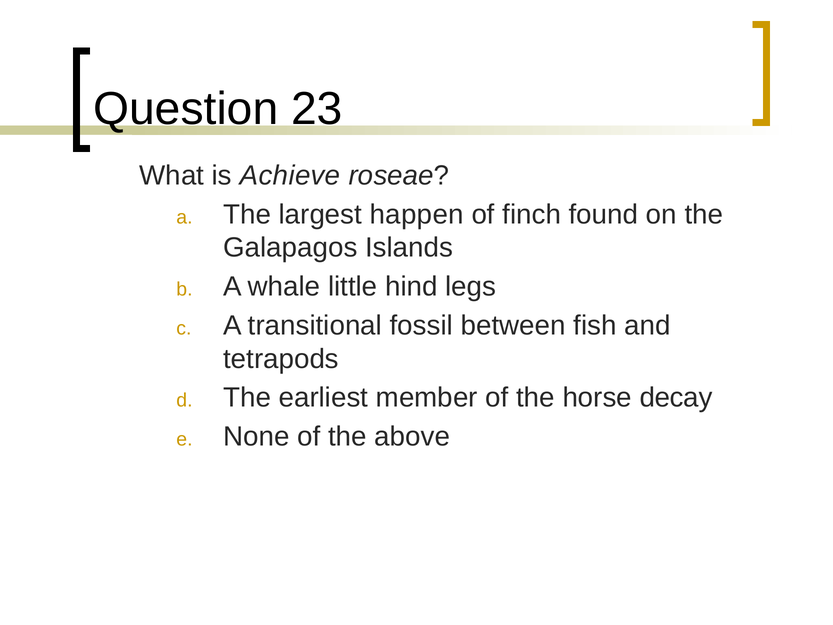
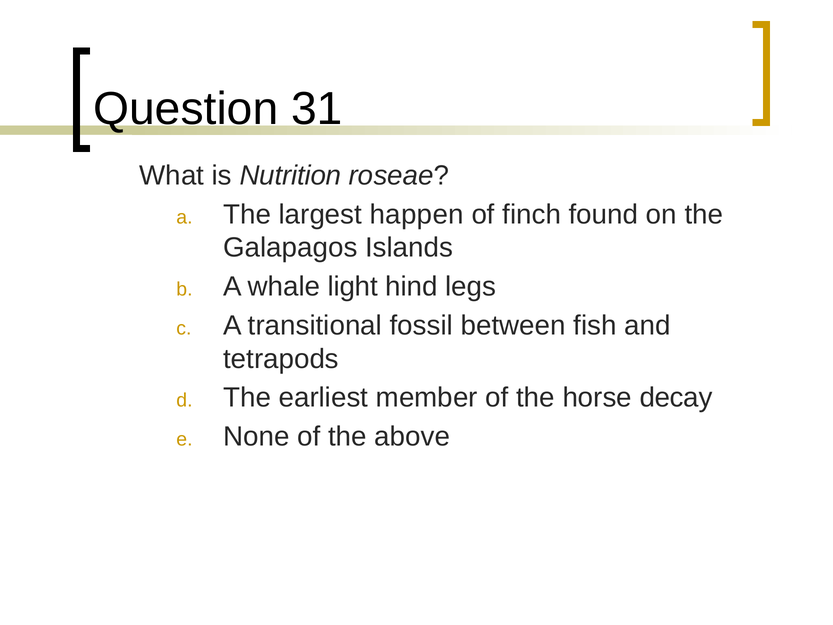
23: 23 -> 31
Achieve: Achieve -> Nutrition
little: little -> light
